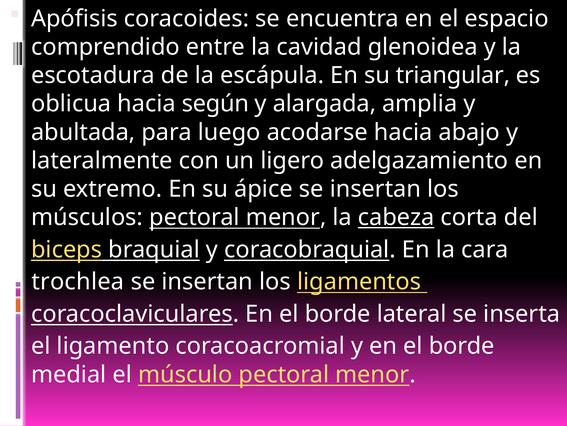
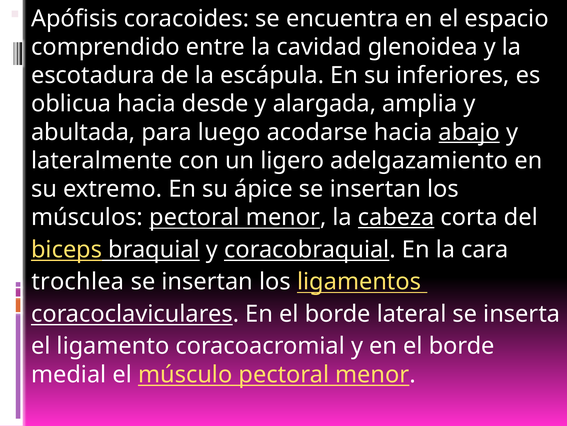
triangular: triangular -> inferiores
según: según -> desde
abajo underline: none -> present
